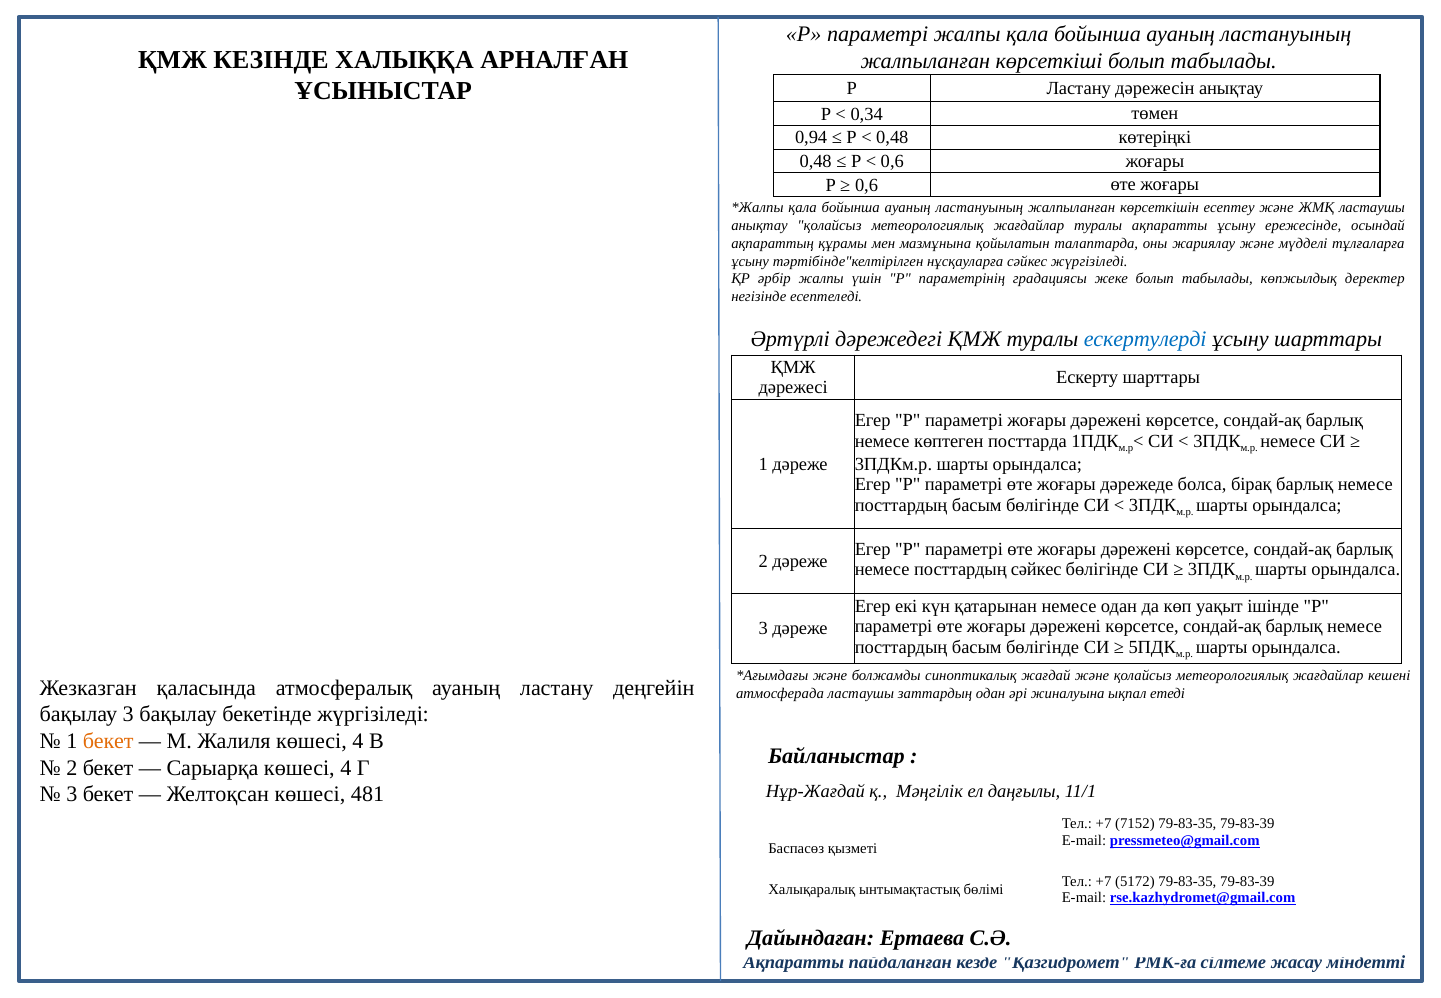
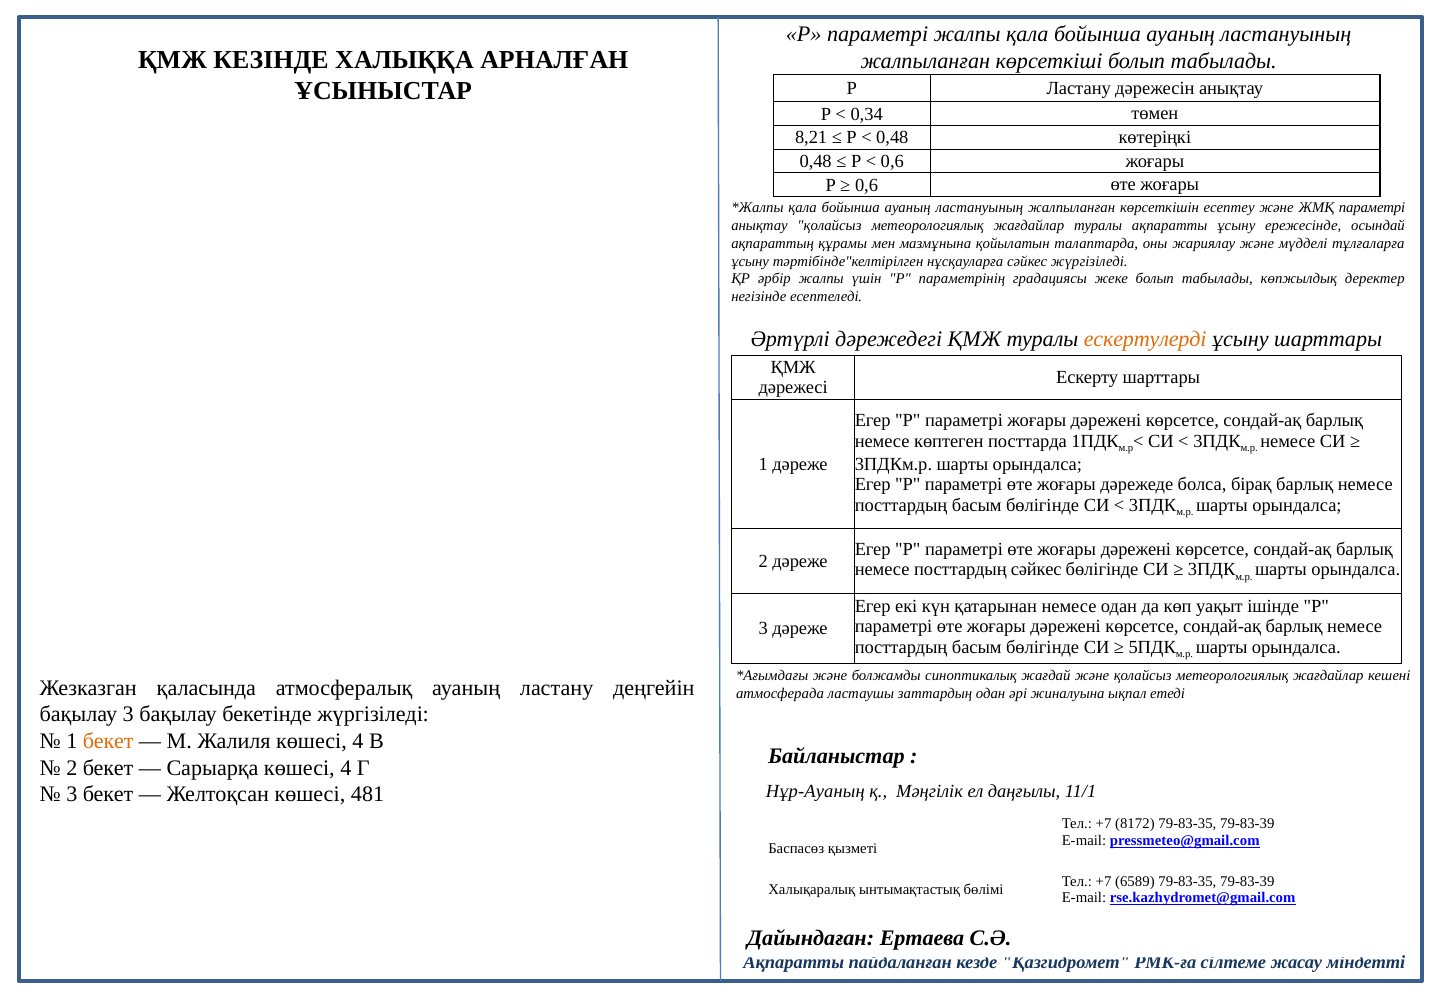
0,94: 0,94 -> 8,21
ЖМҚ ластаушы: ластаушы -> параметрі
ескертулерді colour: blue -> orange
Нұр-Жағдай: Нұр-Жағдай -> Нұр-Ауаның
7152: 7152 -> 8172
5172: 5172 -> 6589
